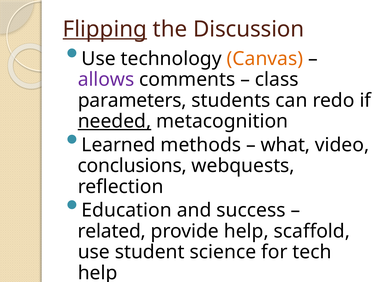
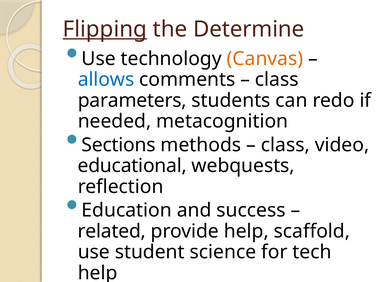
Discussion: Discussion -> Determine
allows colour: purple -> blue
needed underline: present -> none
Learned: Learned -> Sections
what at (285, 145): what -> class
conclusions: conclusions -> educational
